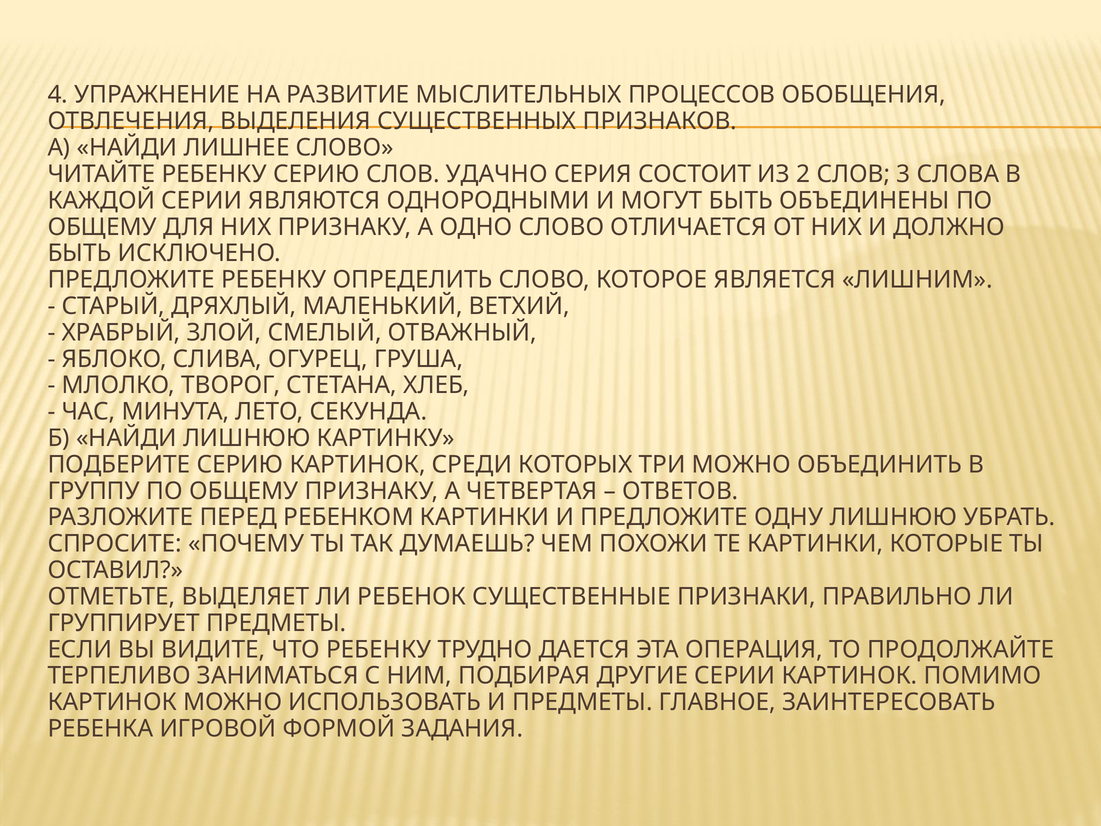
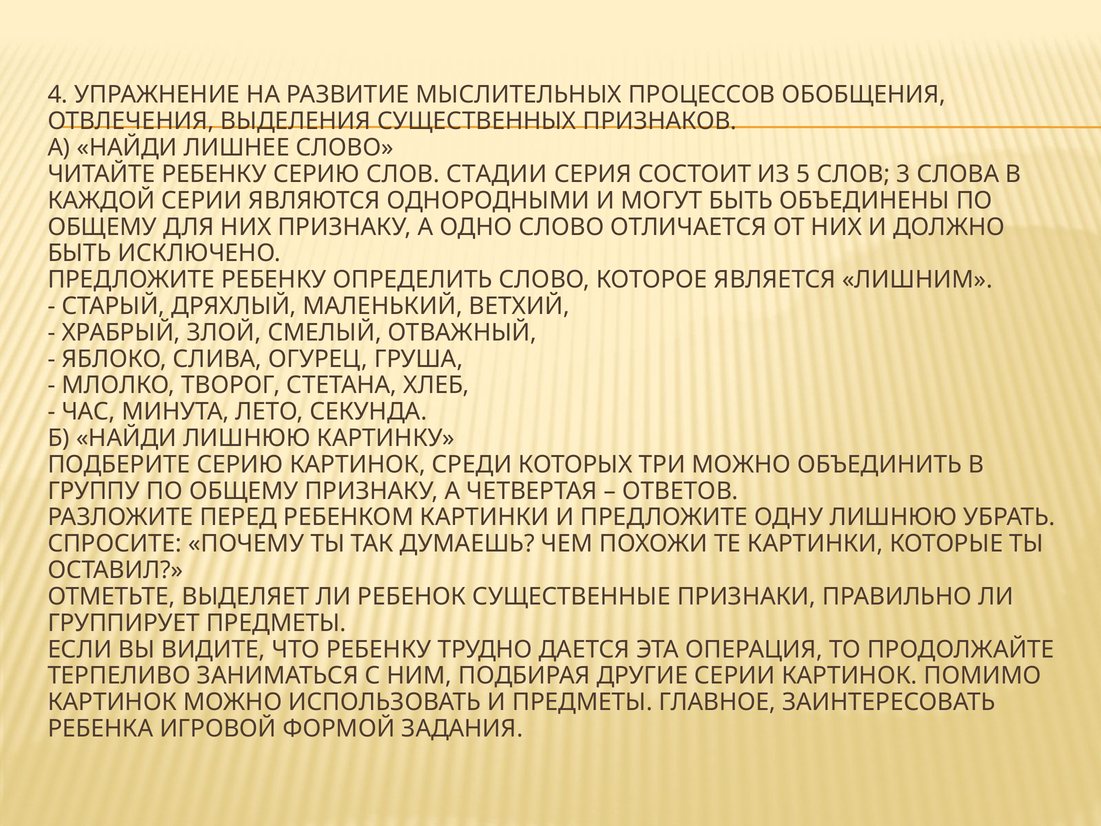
УДАЧНО: УДАЧНО -> СТАДИИ
2: 2 -> 5
